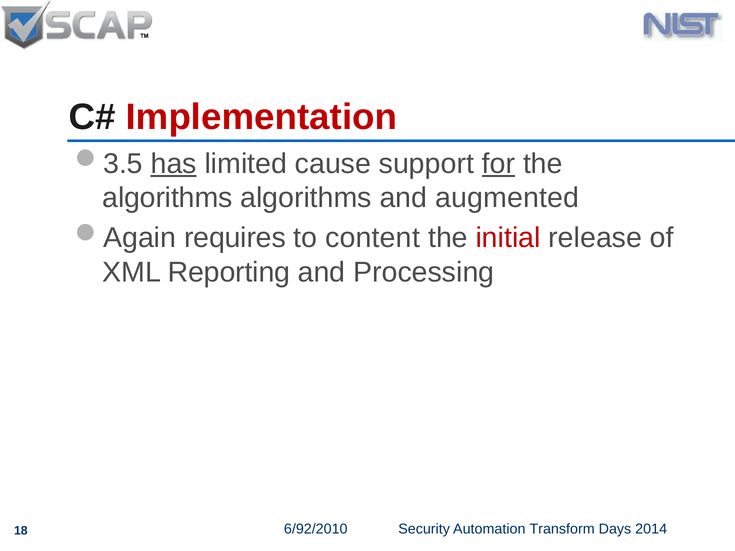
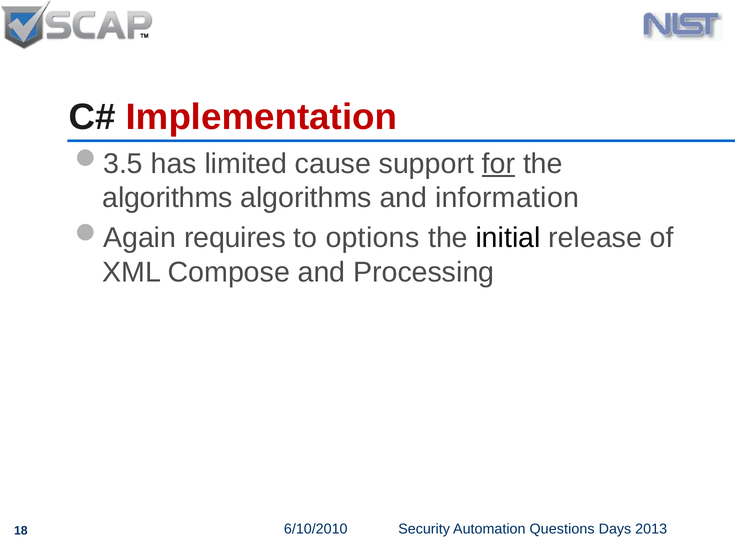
has underline: present -> none
augmented: augmented -> information
content: content -> options
initial colour: red -> black
Reporting: Reporting -> Compose
6/92/2010: 6/92/2010 -> 6/10/2010
Transform: Transform -> Questions
2014: 2014 -> 2013
